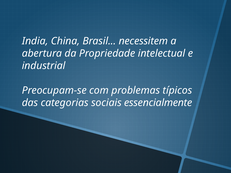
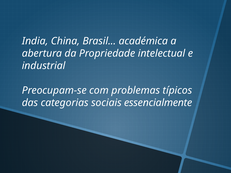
necessitem: necessitem -> académica
